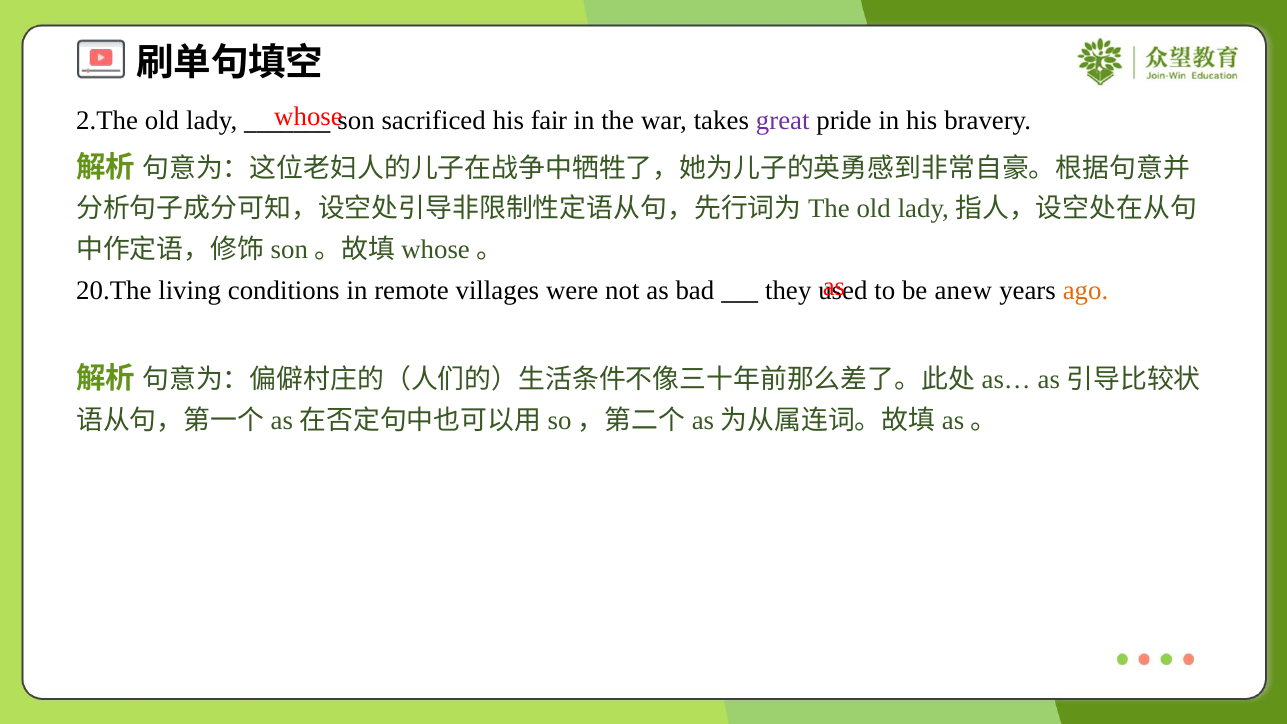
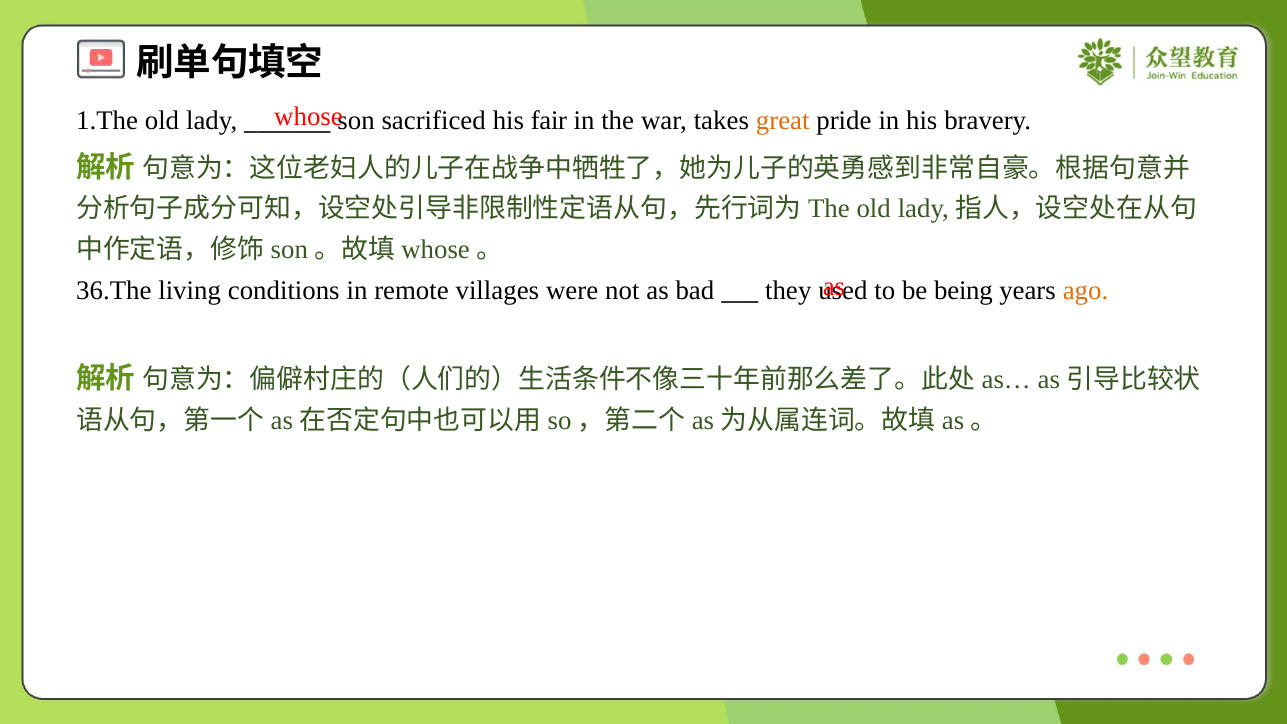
2.The: 2.The -> 1.The
great colour: purple -> orange
20.The: 20.The -> 36.The
anew: anew -> being
